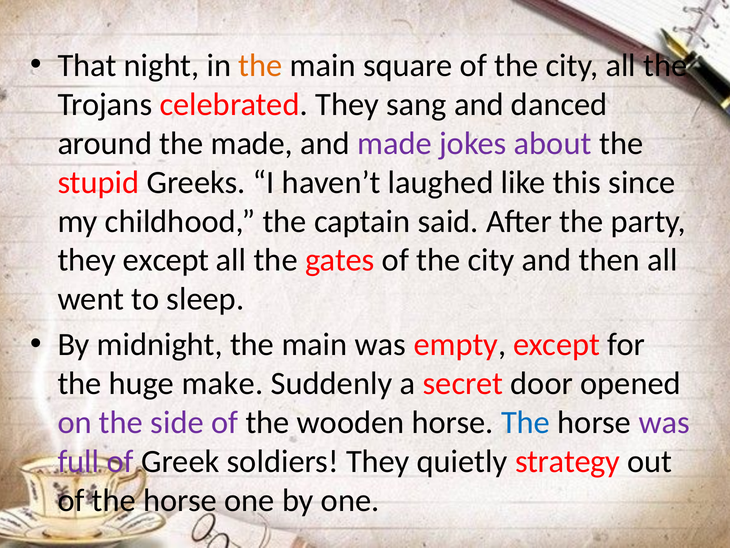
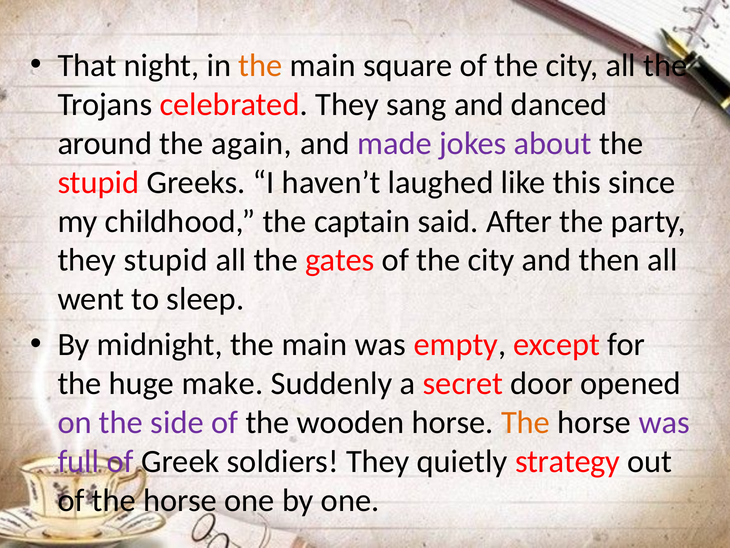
the made: made -> again
they except: except -> stupid
The at (526, 422) colour: blue -> orange
